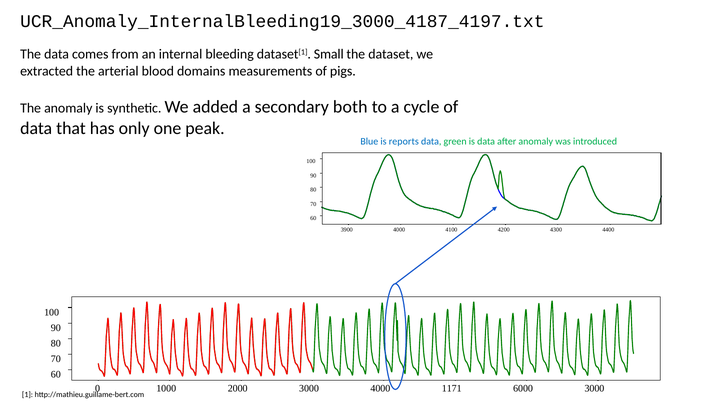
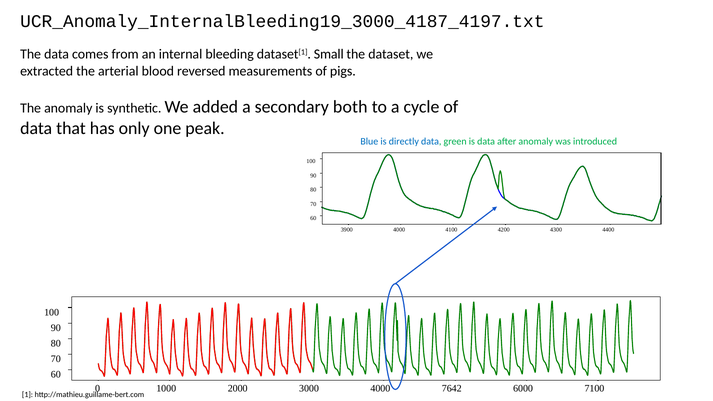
domains: domains -> reversed
reports: reports -> directly
1171: 1171 -> 7642
6000 3000: 3000 -> 7100
